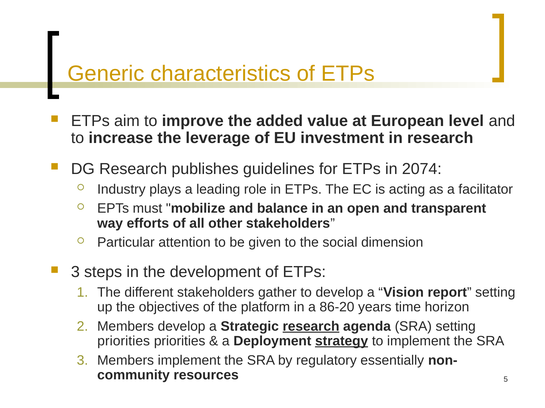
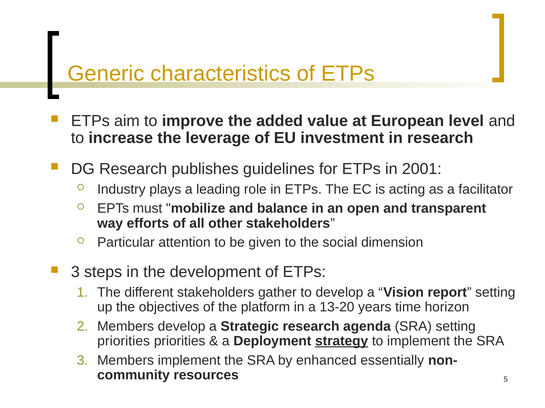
2074: 2074 -> 2001
86-20: 86-20 -> 13-20
research at (311, 327) underline: present -> none
regulatory: regulatory -> enhanced
